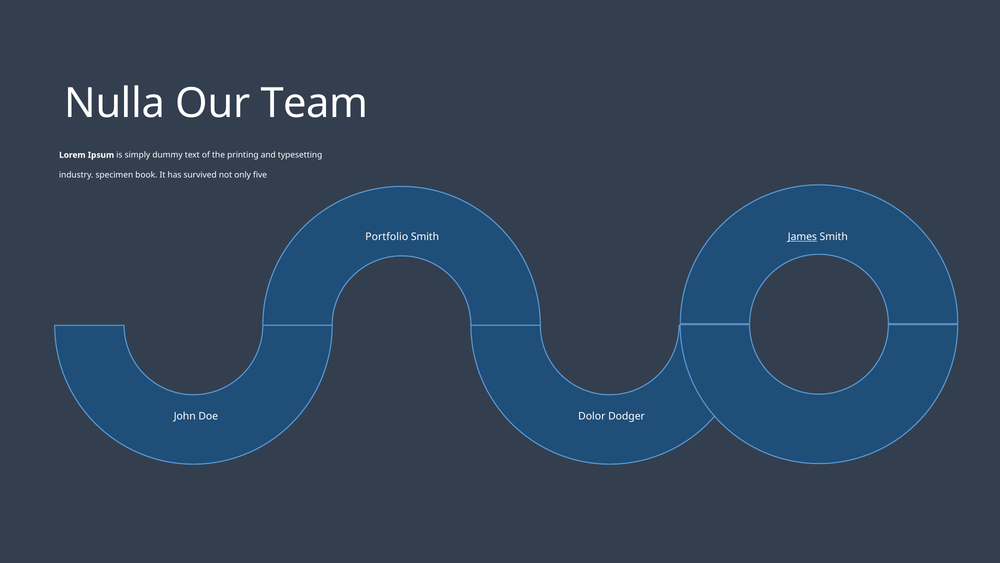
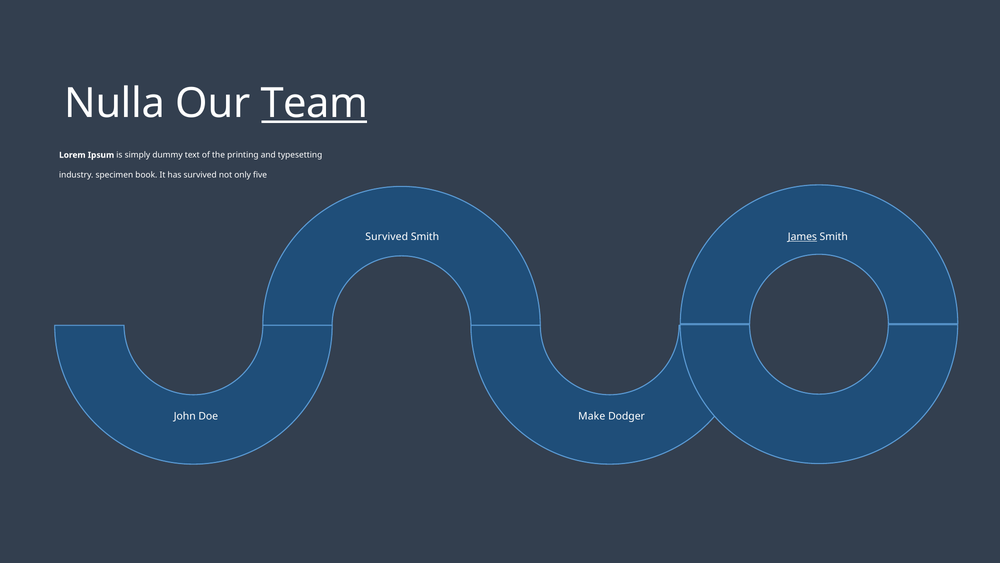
Team underline: none -> present
Portfolio at (387, 236): Portfolio -> Survived
Dolor: Dolor -> Make
